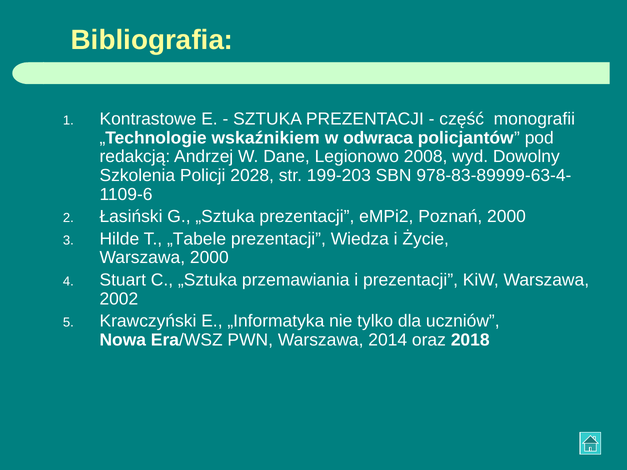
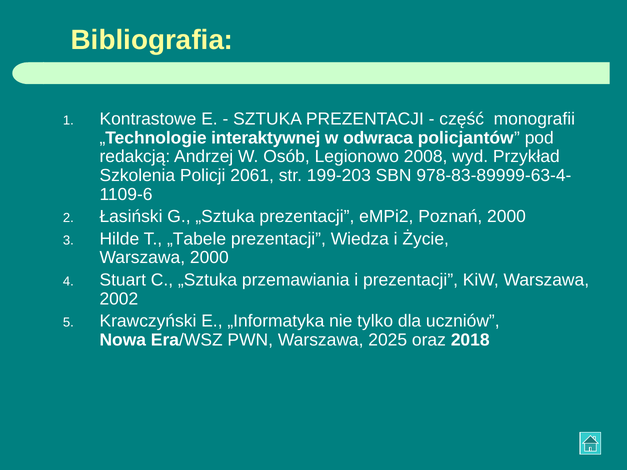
wskaźnikiem: wskaźnikiem -> interaktywnej
Dane: Dane -> Osób
Dowolny: Dowolny -> Przykład
2028: 2028 -> 2061
2014: 2014 -> 2025
